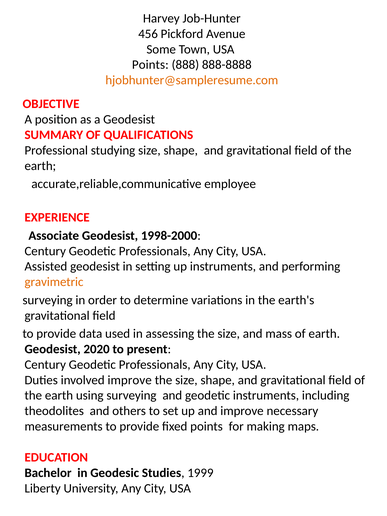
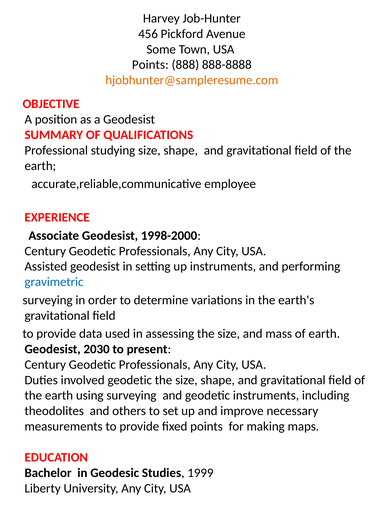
gravimetric colour: orange -> blue
2020: 2020 -> 2030
involved improve: improve -> geodetic
